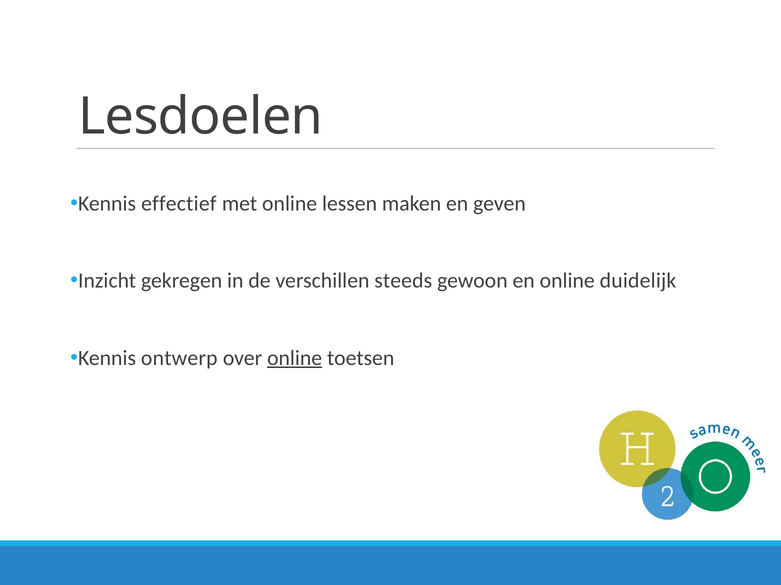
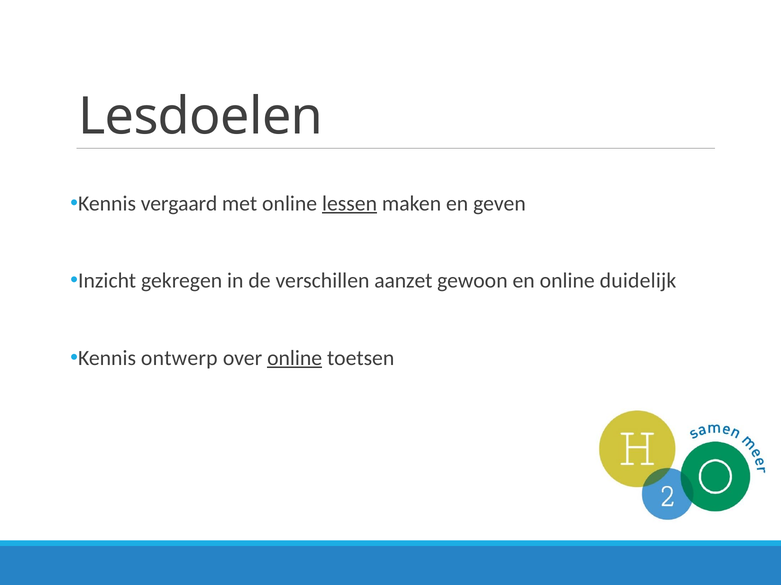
effectief: effectief -> vergaard
lessen underline: none -> present
steeds: steeds -> aanzet
